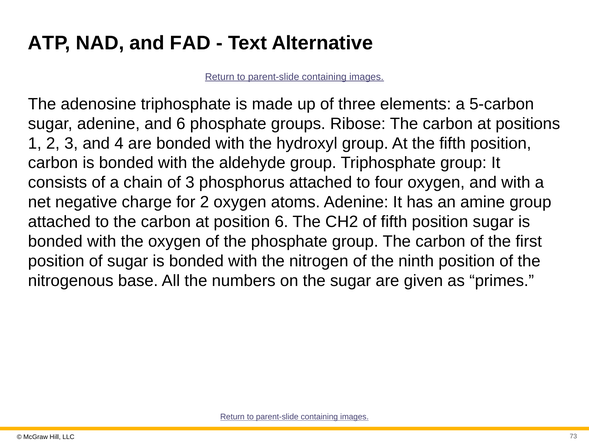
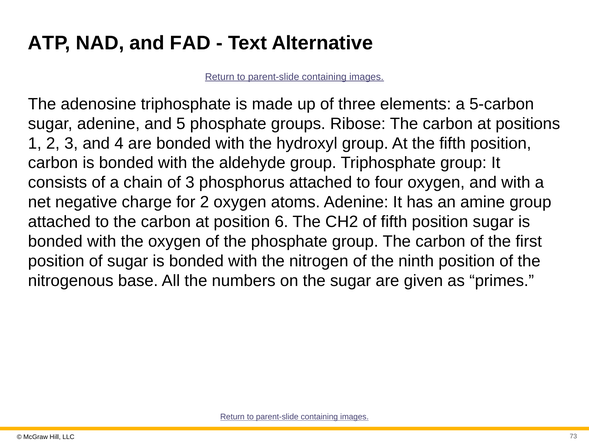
and 6: 6 -> 5
